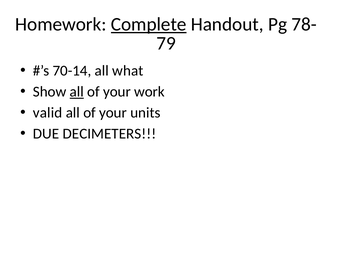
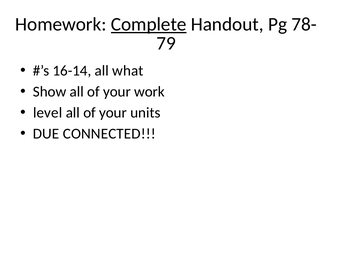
70-14: 70-14 -> 16-14
all at (77, 92) underline: present -> none
valid: valid -> level
DECIMETERS: DECIMETERS -> CONNECTED
